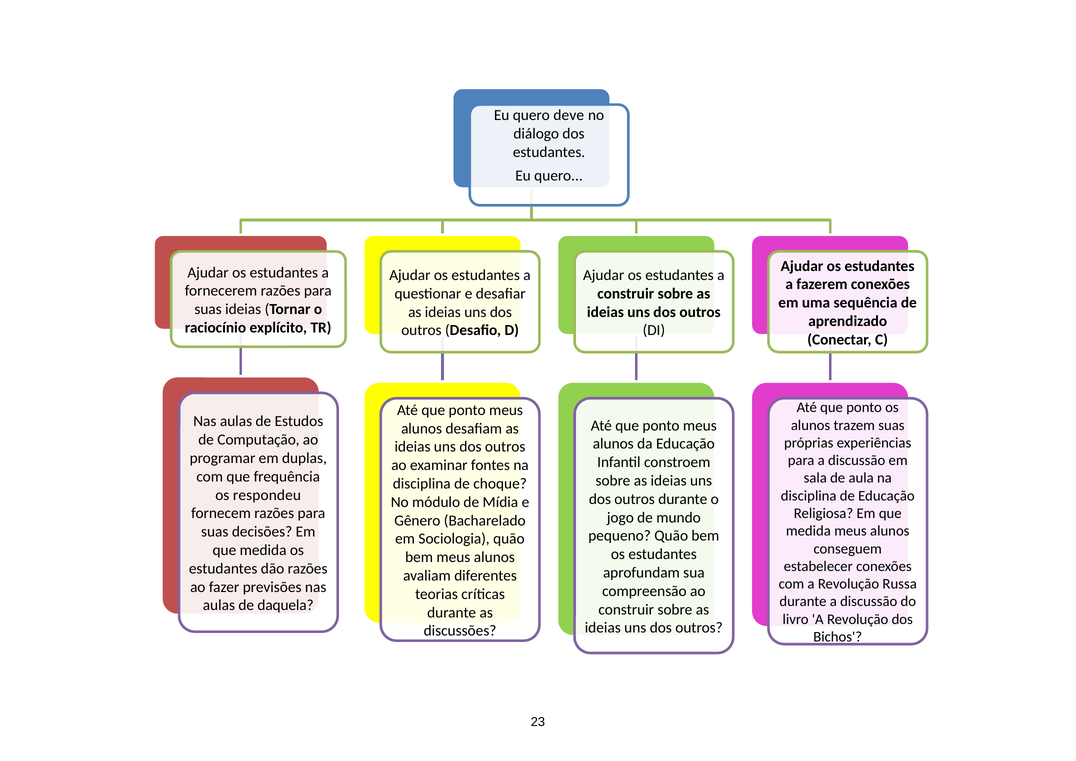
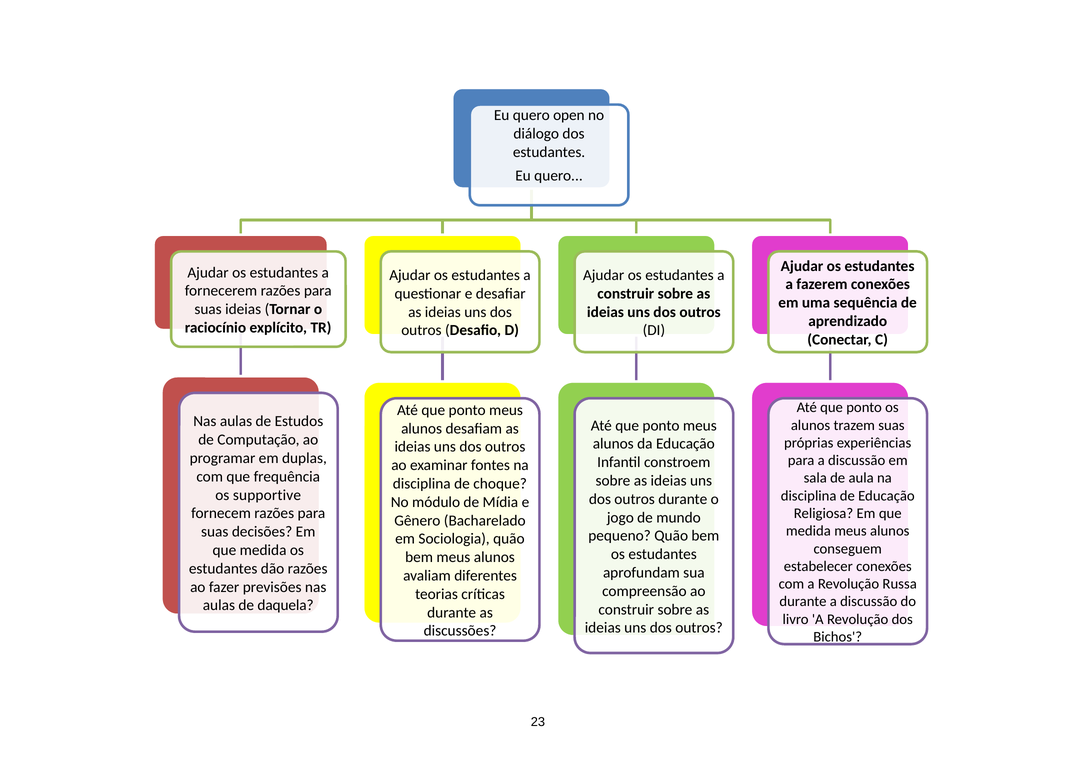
deve: deve -> open
respondeu: respondeu -> supportive
